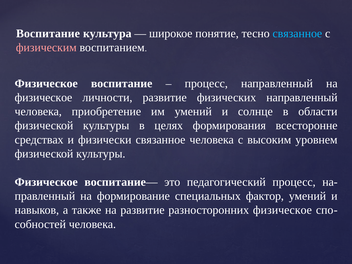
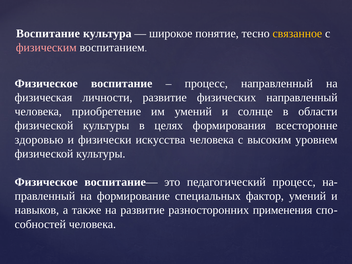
связанное at (297, 33) colour: light blue -> yellow
физическое at (43, 97): физическое -> физическая
средствах: средствах -> здоровью
физически связанное: связанное -> искусства
разносторонних физическое: физическое -> применения
